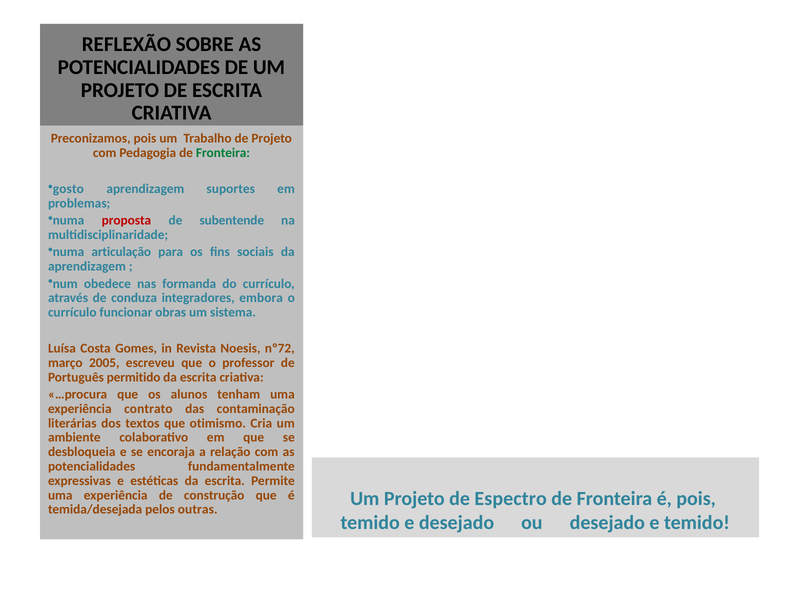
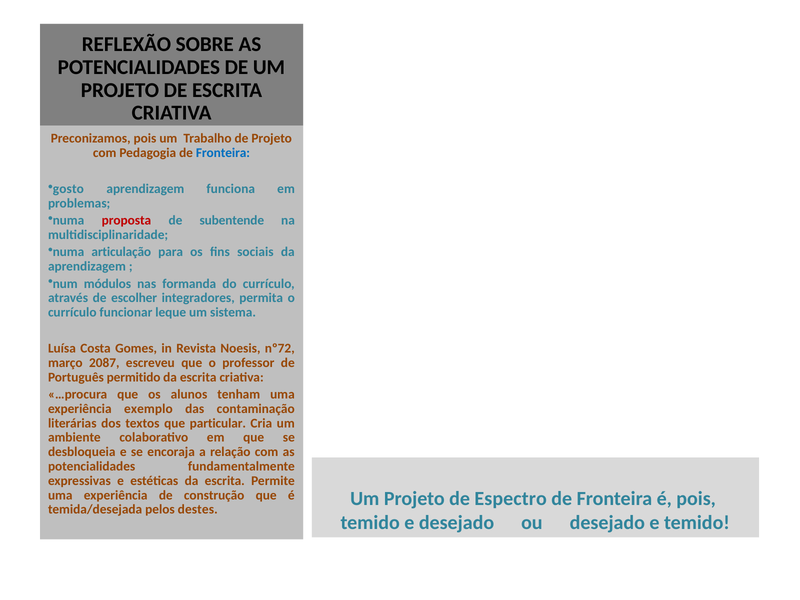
Fronteira at (223, 153) colour: green -> blue
suportes: suportes -> funciona
obedece: obedece -> módulos
conduza: conduza -> escolher
embora: embora -> permita
obras: obras -> leque
2005: 2005 -> 2087
contrato: contrato -> exemplo
otimismo: otimismo -> particular
outras: outras -> destes
